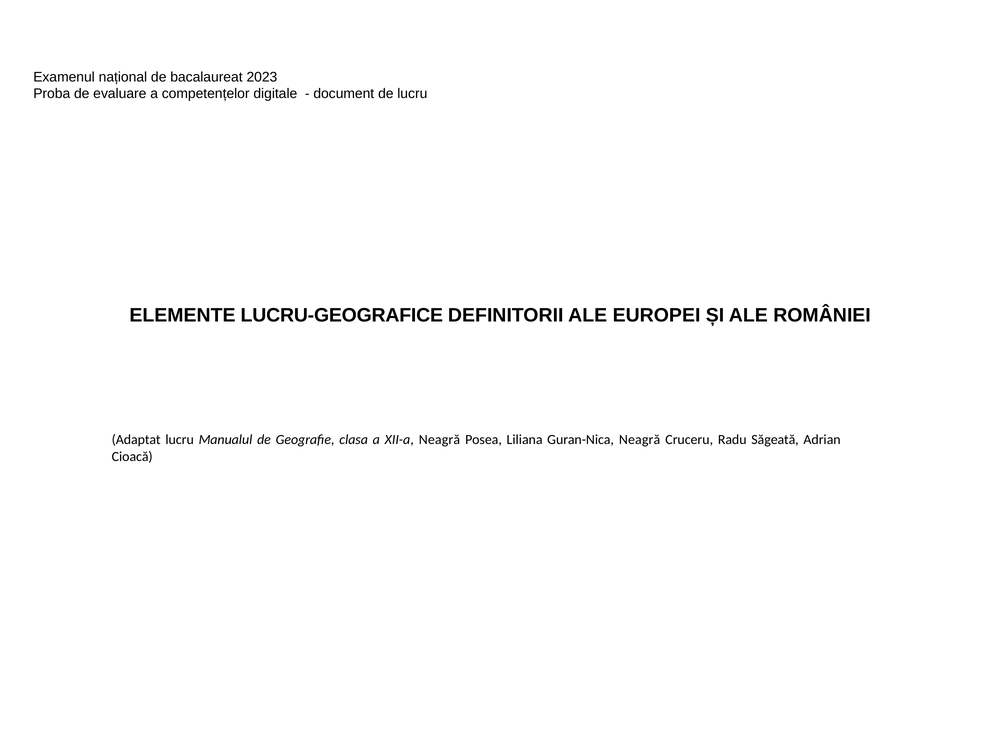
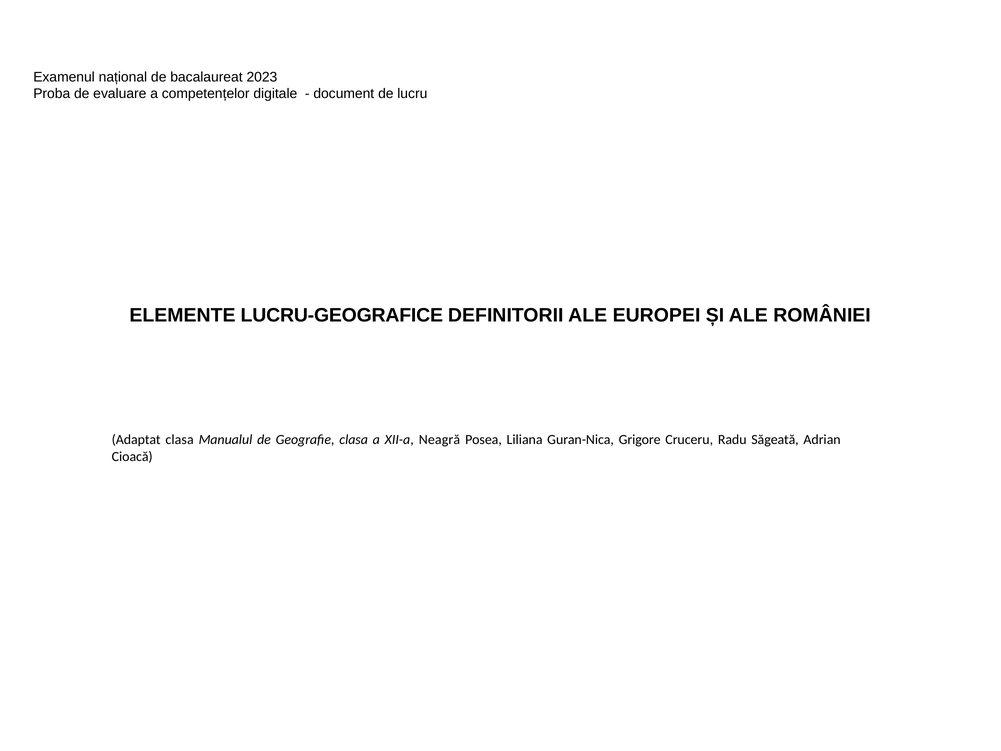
Adaptat lucru: lucru -> clasa
Guran-Nica Neagră: Neagră -> Grigore
